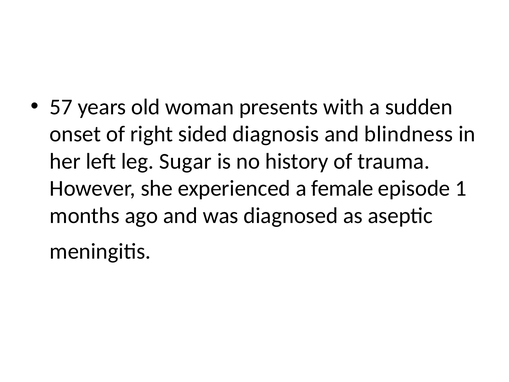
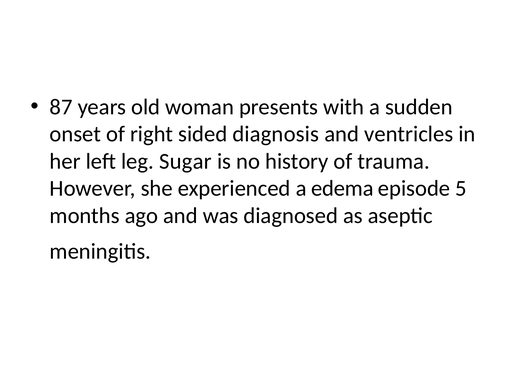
57: 57 -> 87
blindness: blindness -> ventricles
female: female -> edema
1: 1 -> 5
